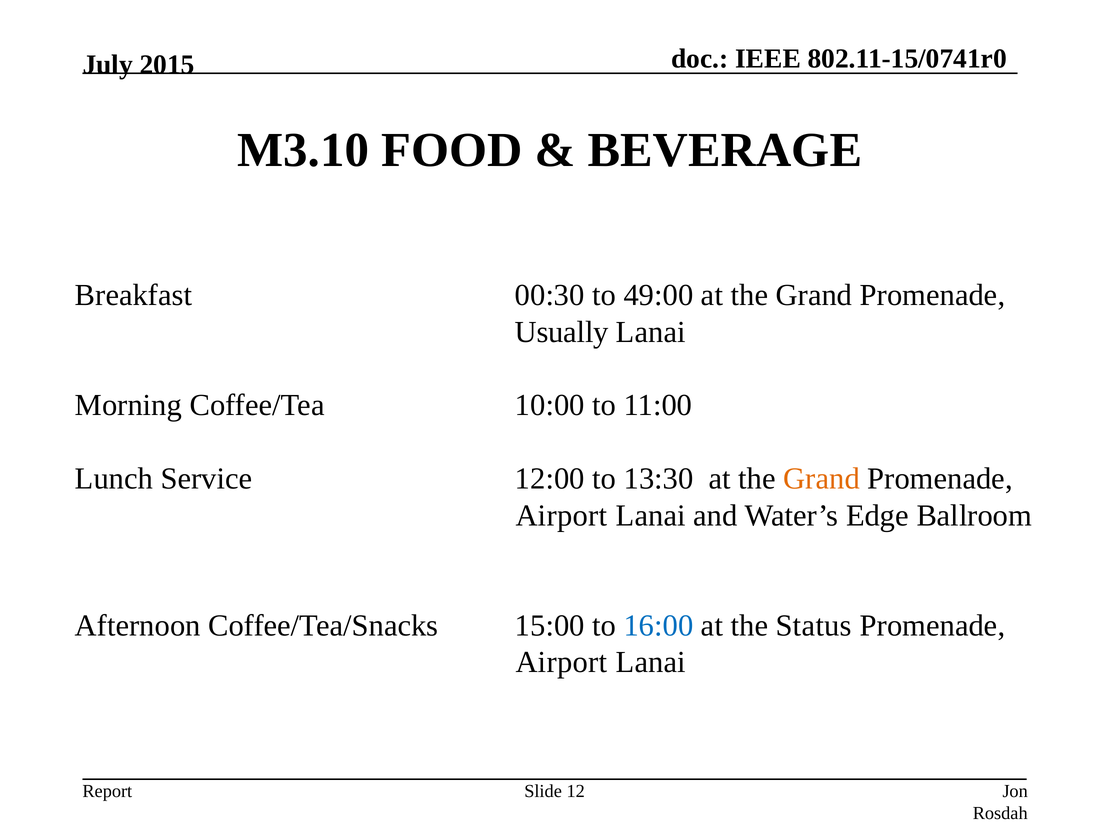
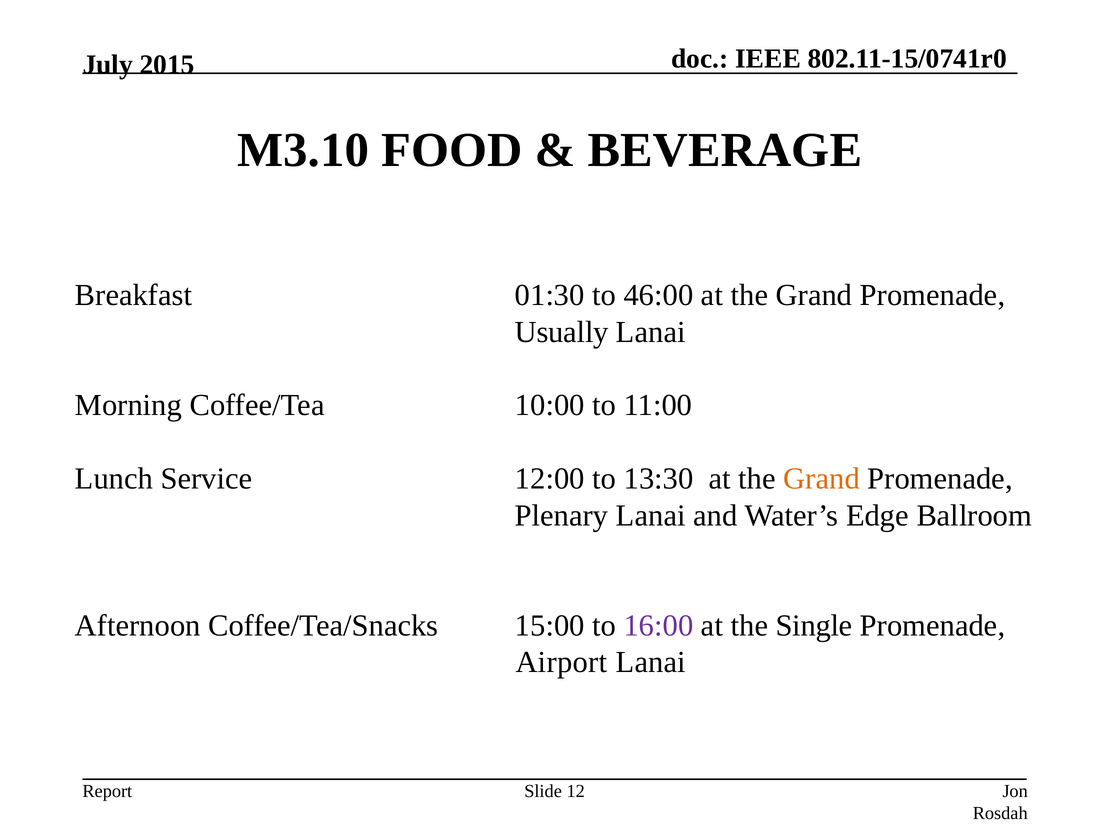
00:30: 00:30 -> 01:30
49:00: 49:00 -> 46:00
Airport at (561, 515): Airport -> Plenary
16:00 colour: blue -> purple
Status: Status -> Single
